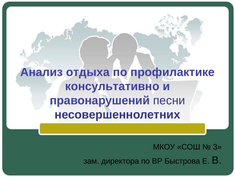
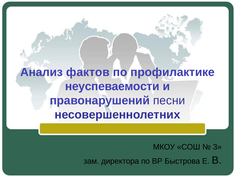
отдыха: отдыха -> фактов
консультативно: консультативно -> неуспеваемости
